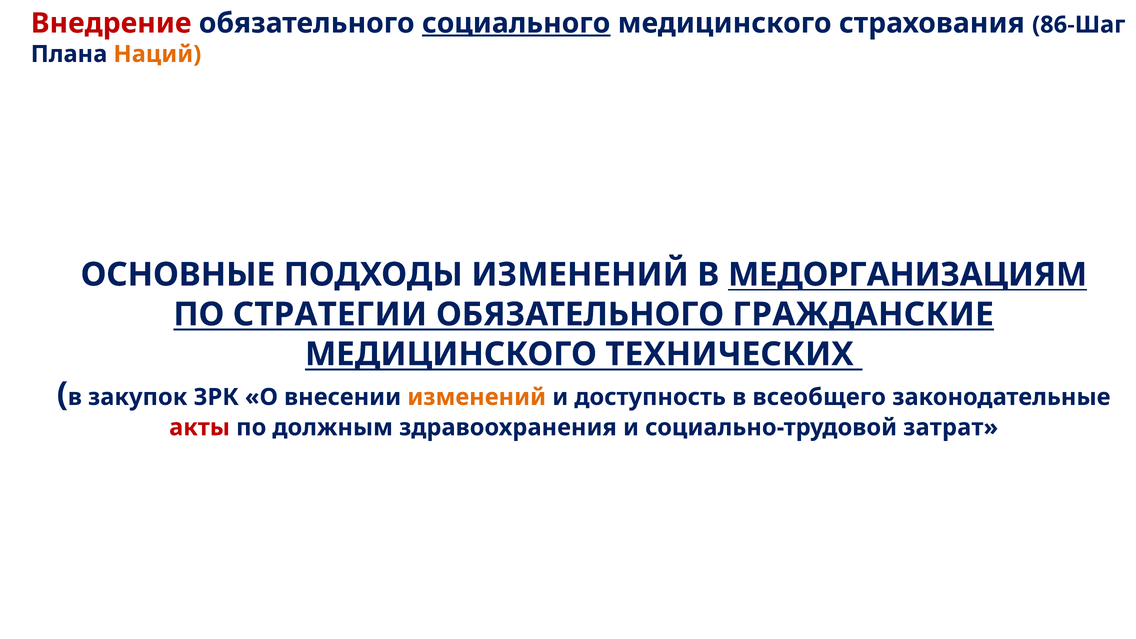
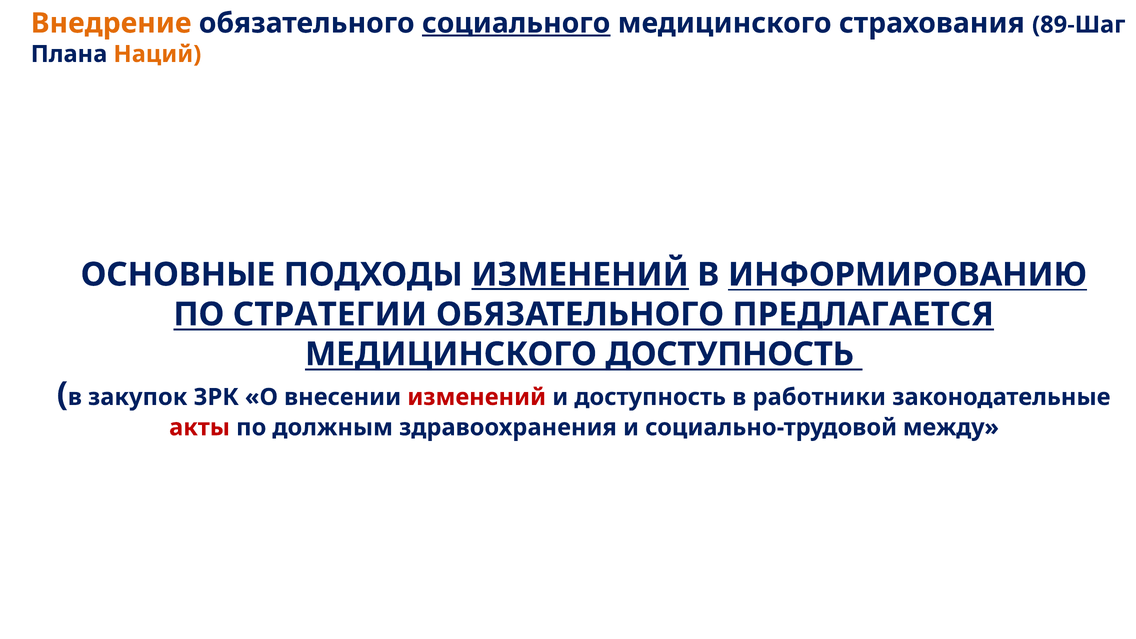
Внедрение colour: red -> orange
86-Шаг: 86-Шаг -> 89-Шаг
ИЗМЕНЕНИЙ at (580, 275) underline: none -> present
МЕДОРГАНИЗАЦИЯМ: МЕДОРГАНИЗАЦИЯМ -> ИНФОРМИРОВАНИЮ
ГРАЖДАНСКИЕ: ГРАЖДАНСКИЕ -> ПРЕДЛАГАЕТСЯ
МЕДИЦИНСКОГО ТЕХНИЧЕСКИХ: ТЕХНИЧЕСКИХ -> ДОСТУПНОСТЬ
изменений at (477, 397) colour: orange -> red
всеобщего: всеобщего -> работники
затрат: затрат -> между
